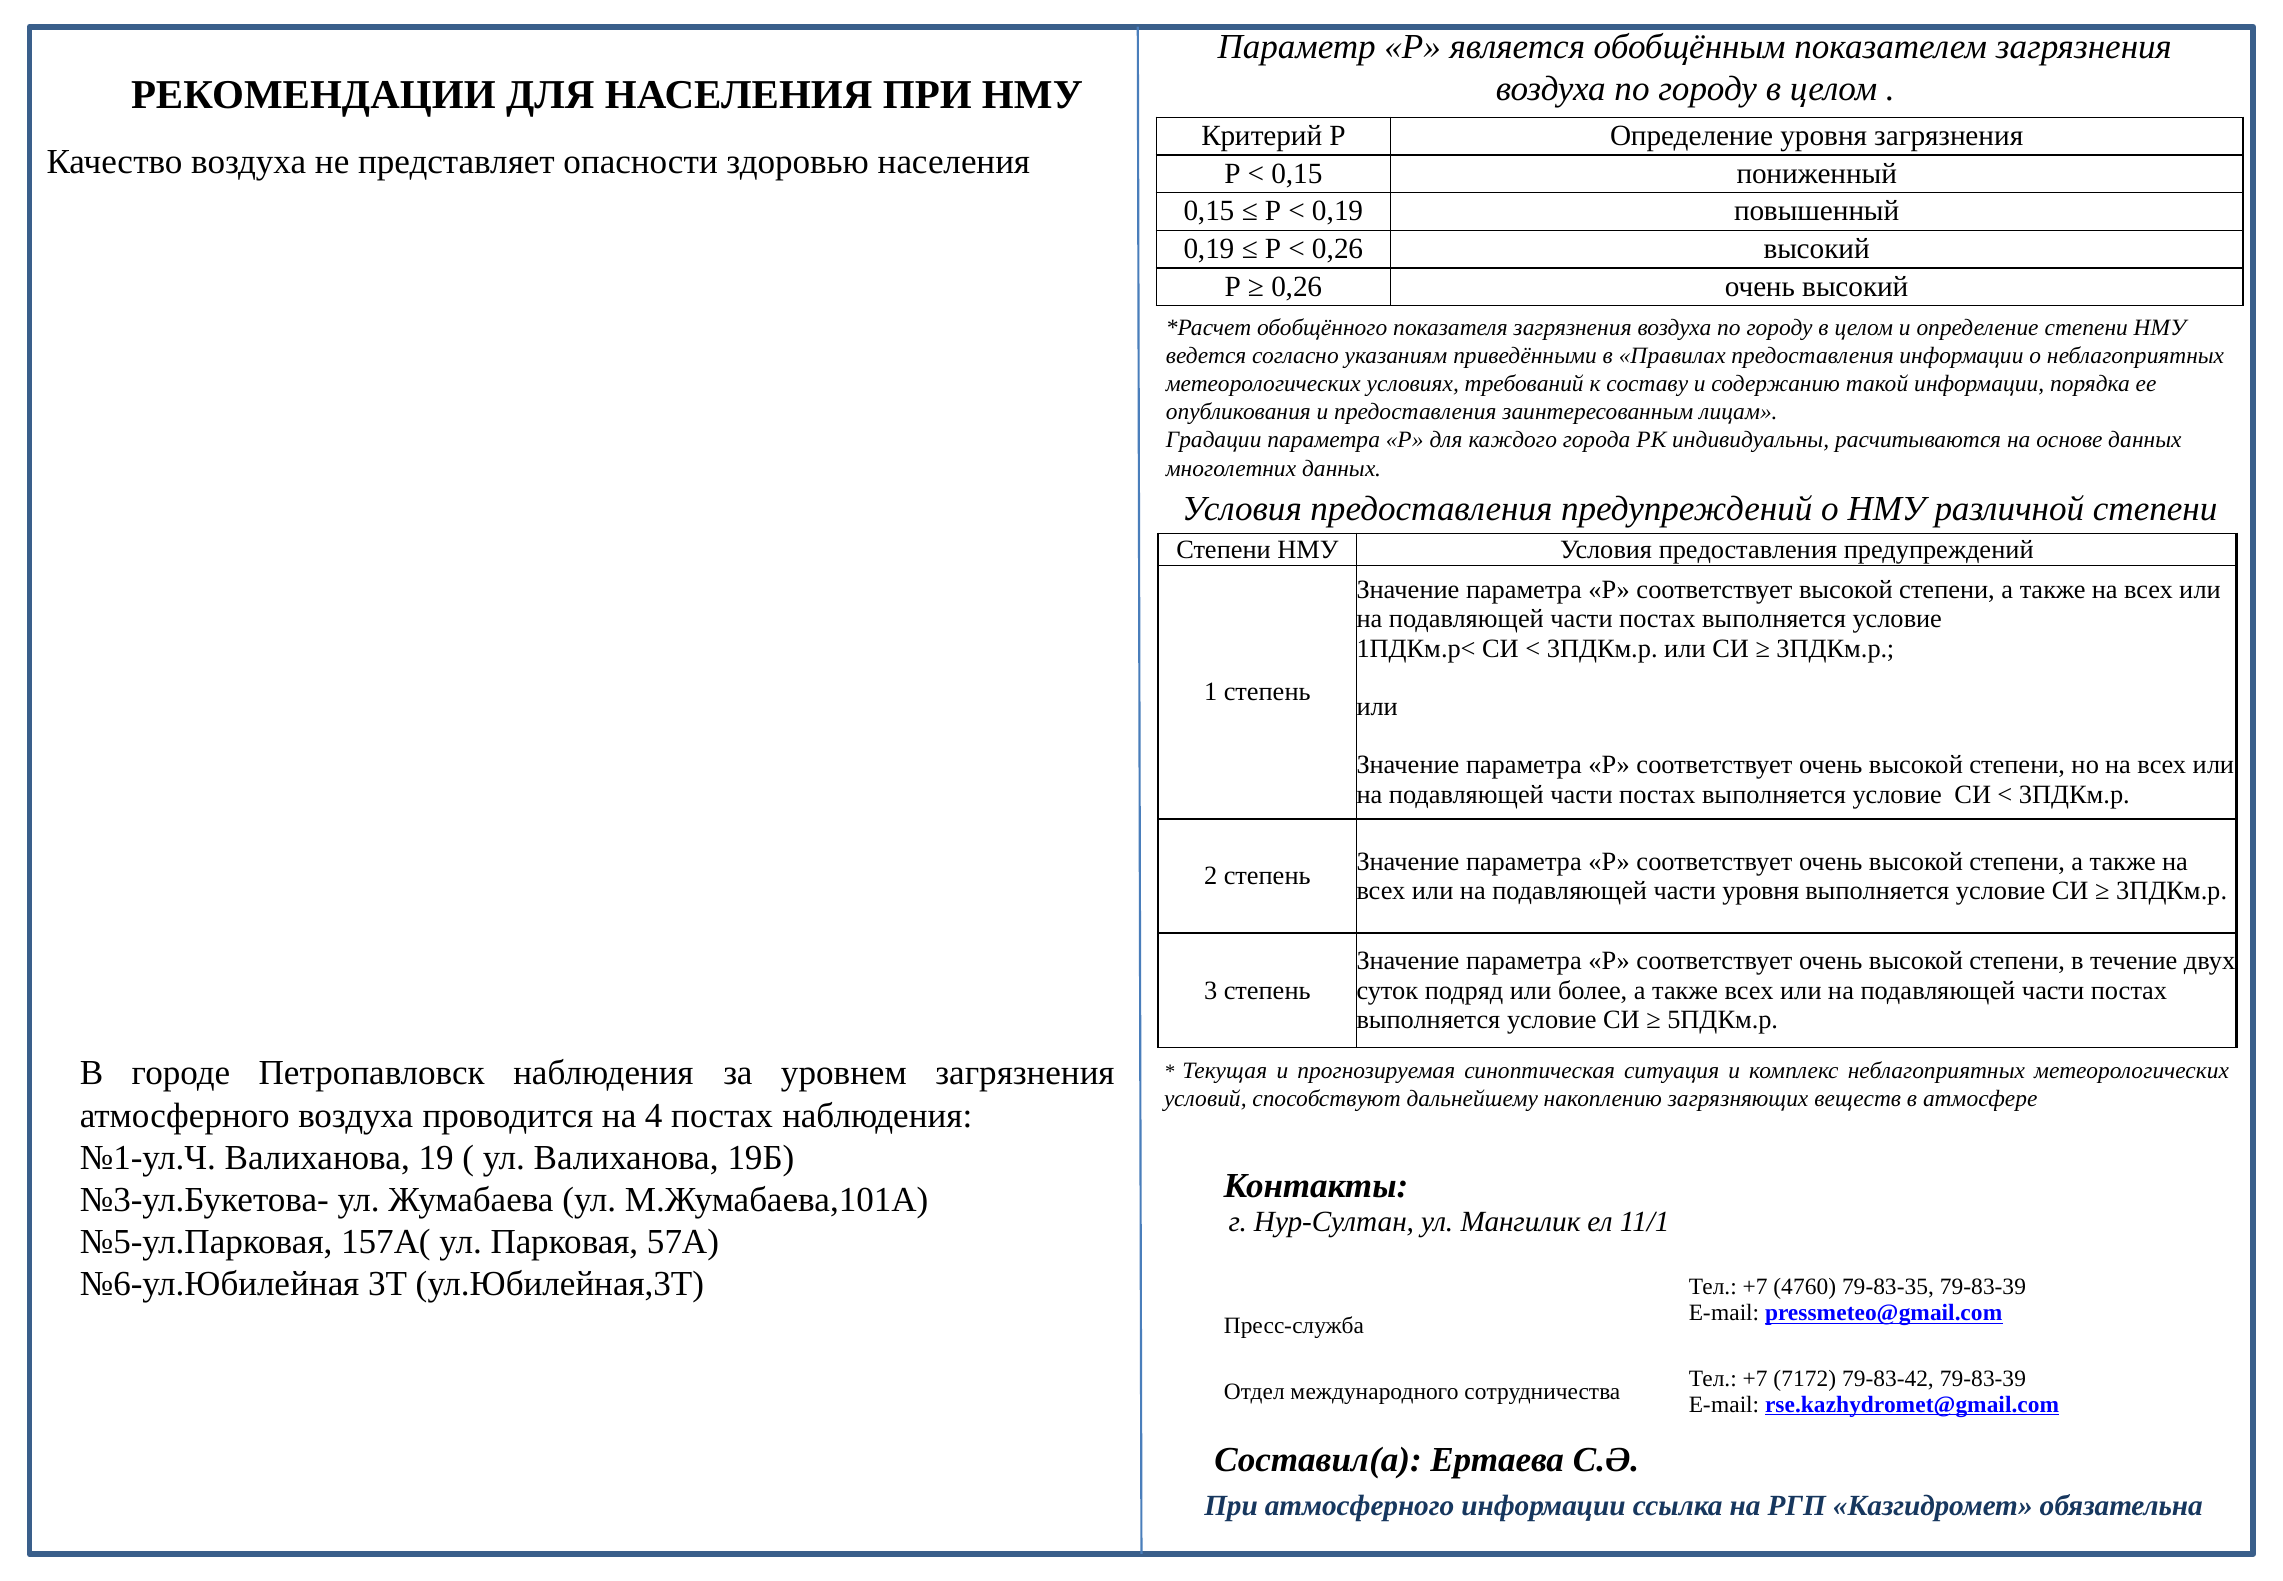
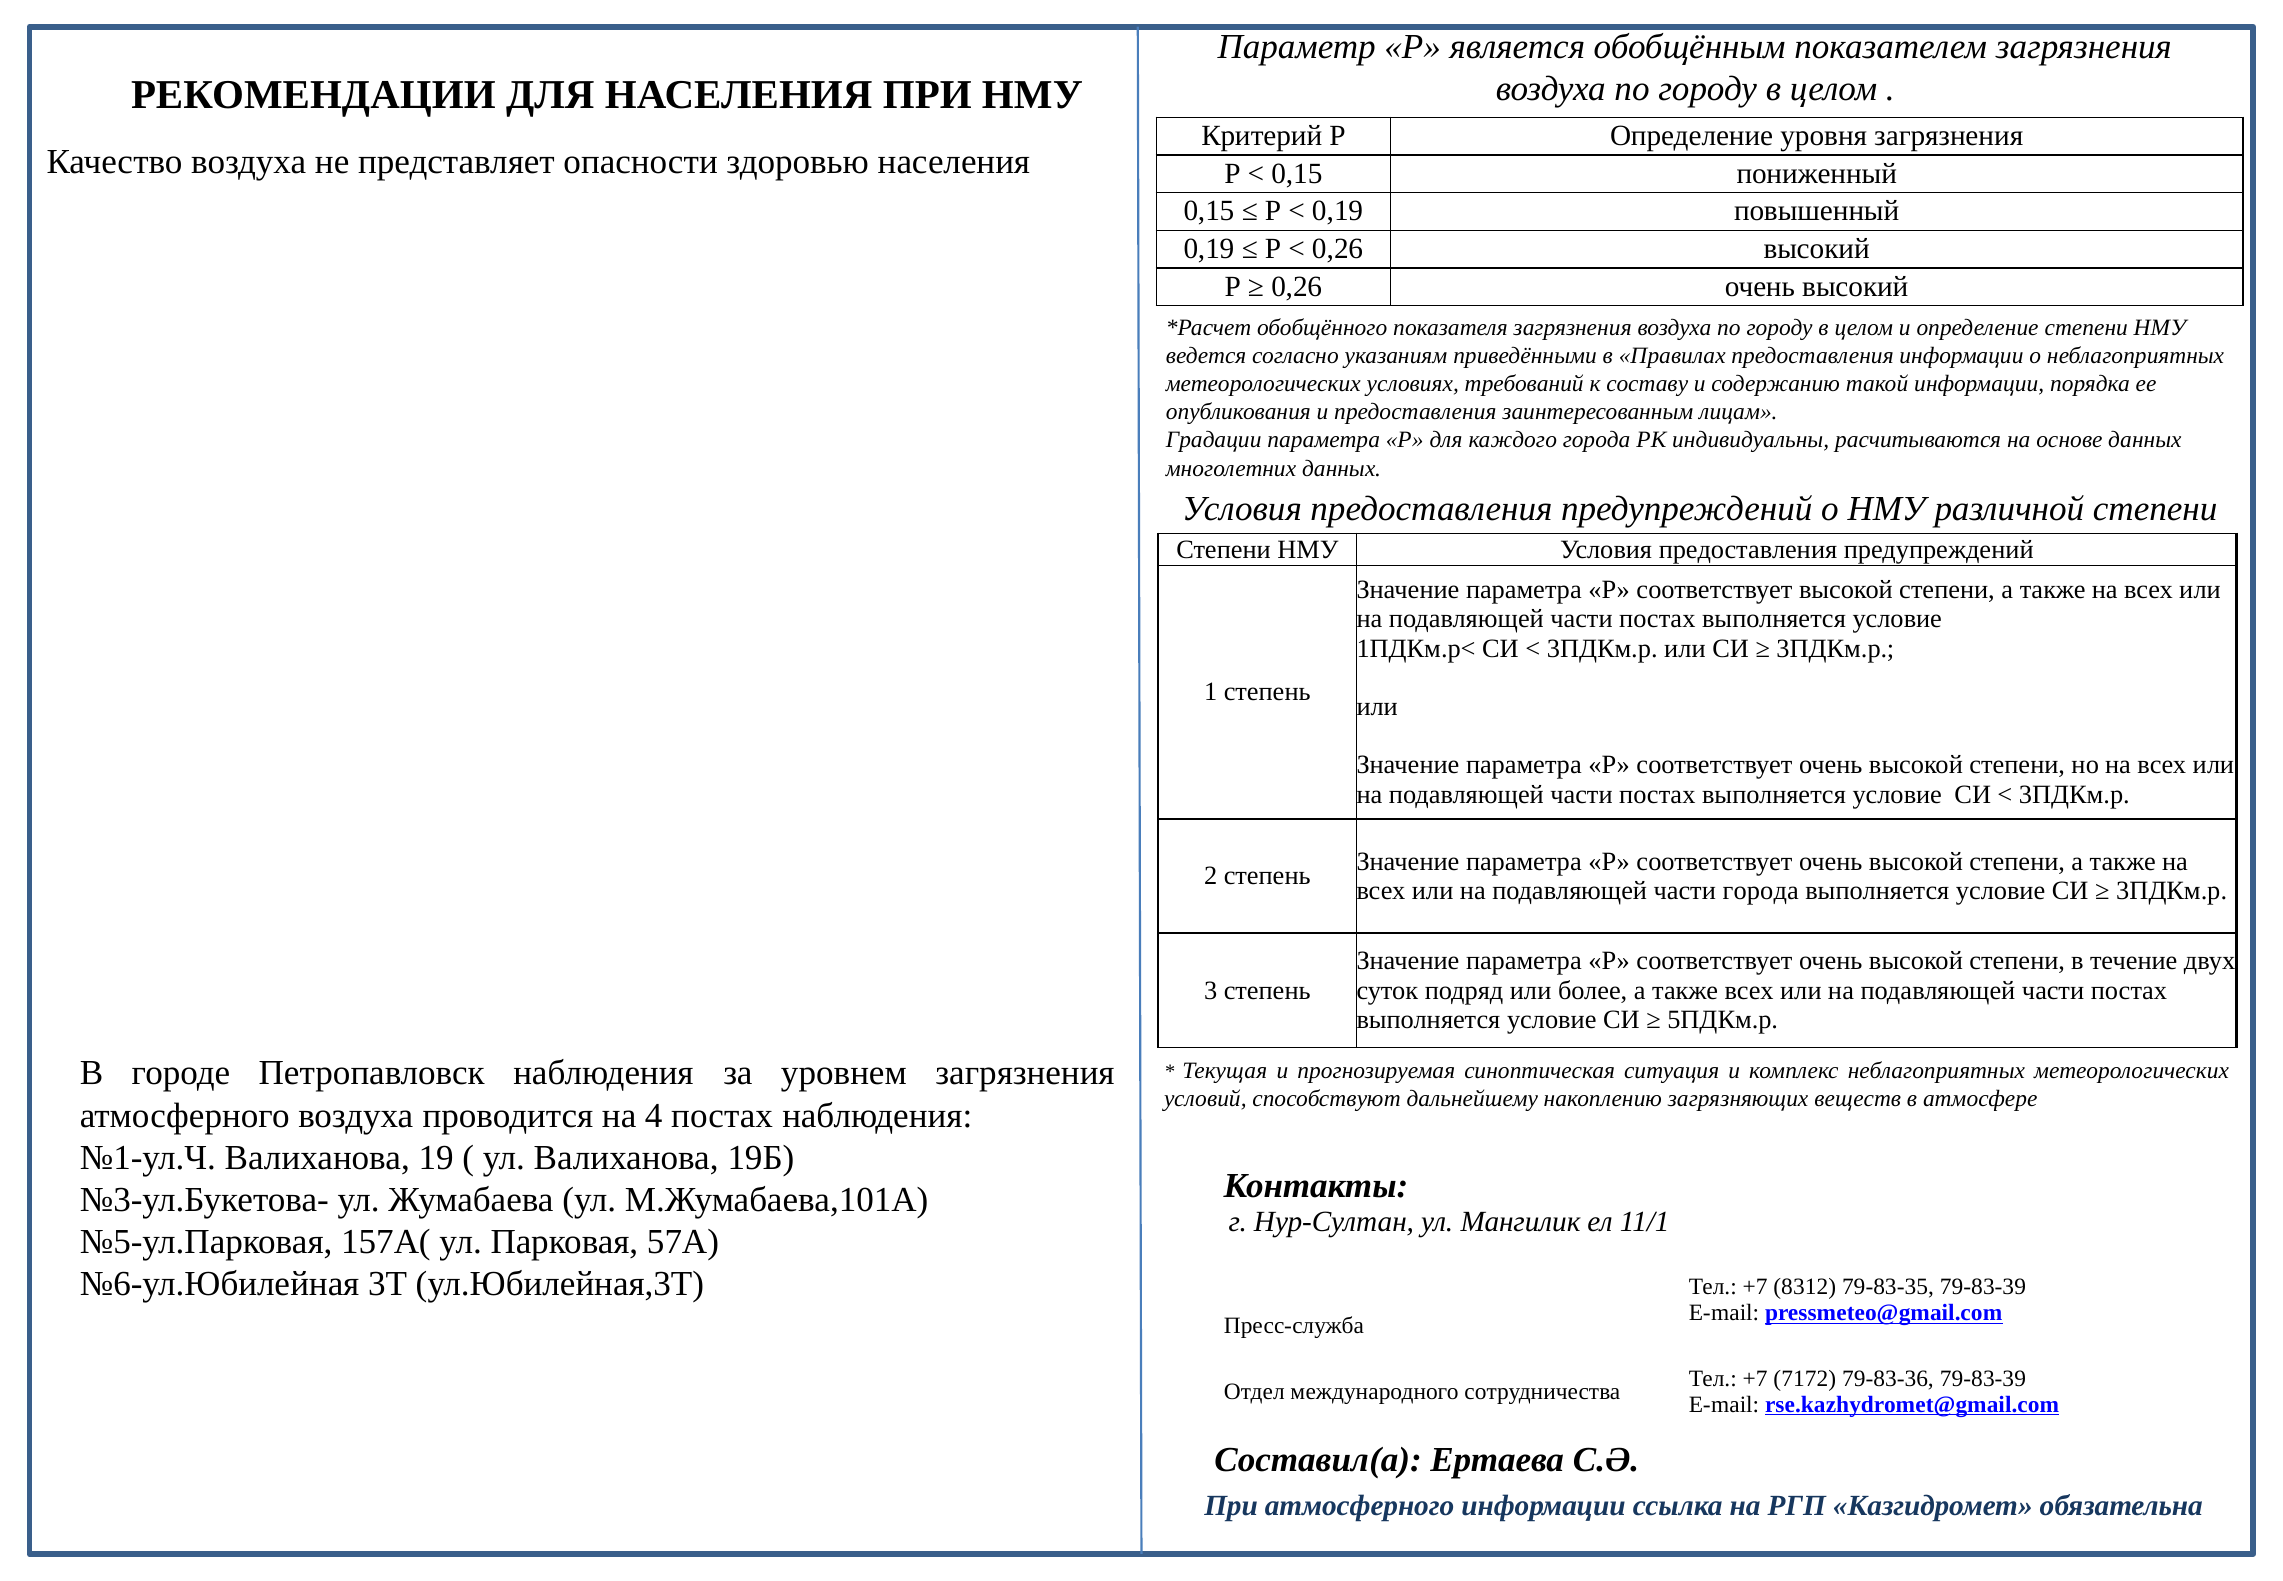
части уровня: уровня -> города
4760: 4760 -> 8312
79-83-42: 79-83-42 -> 79-83-36
